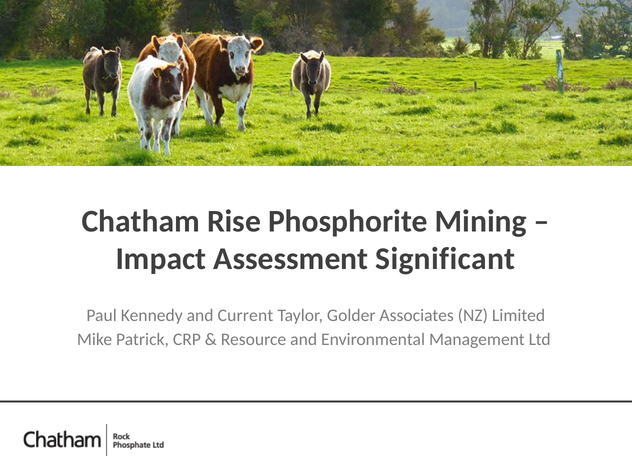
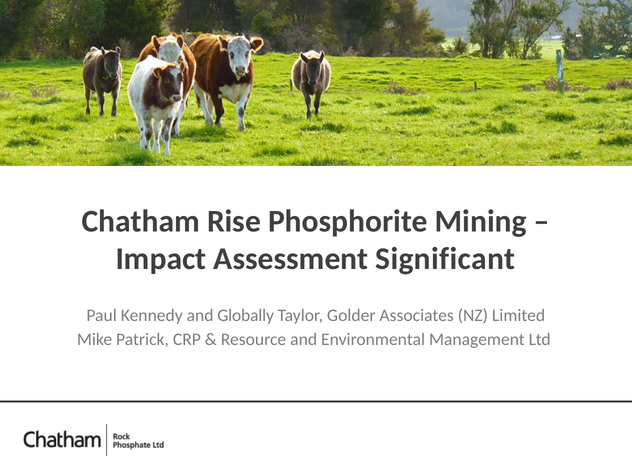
Current: Current -> Globally
